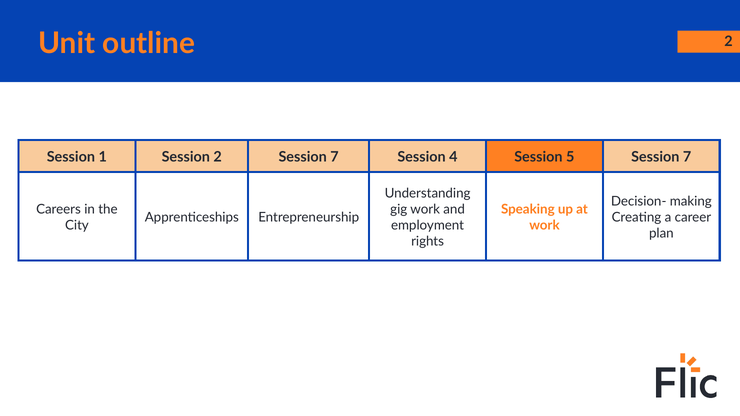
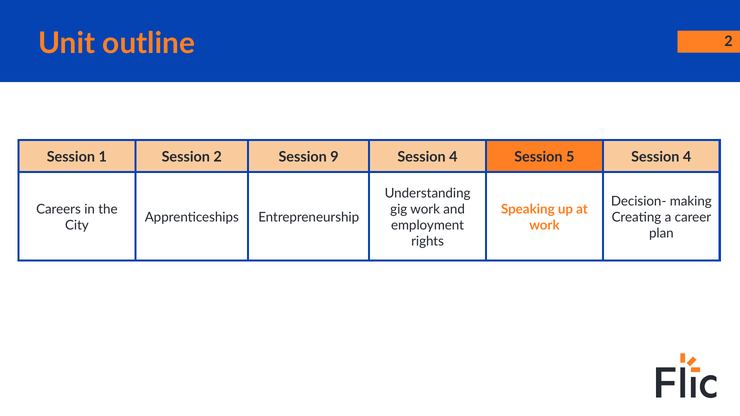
2 Session 7: 7 -> 9
5 Session 7: 7 -> 4
